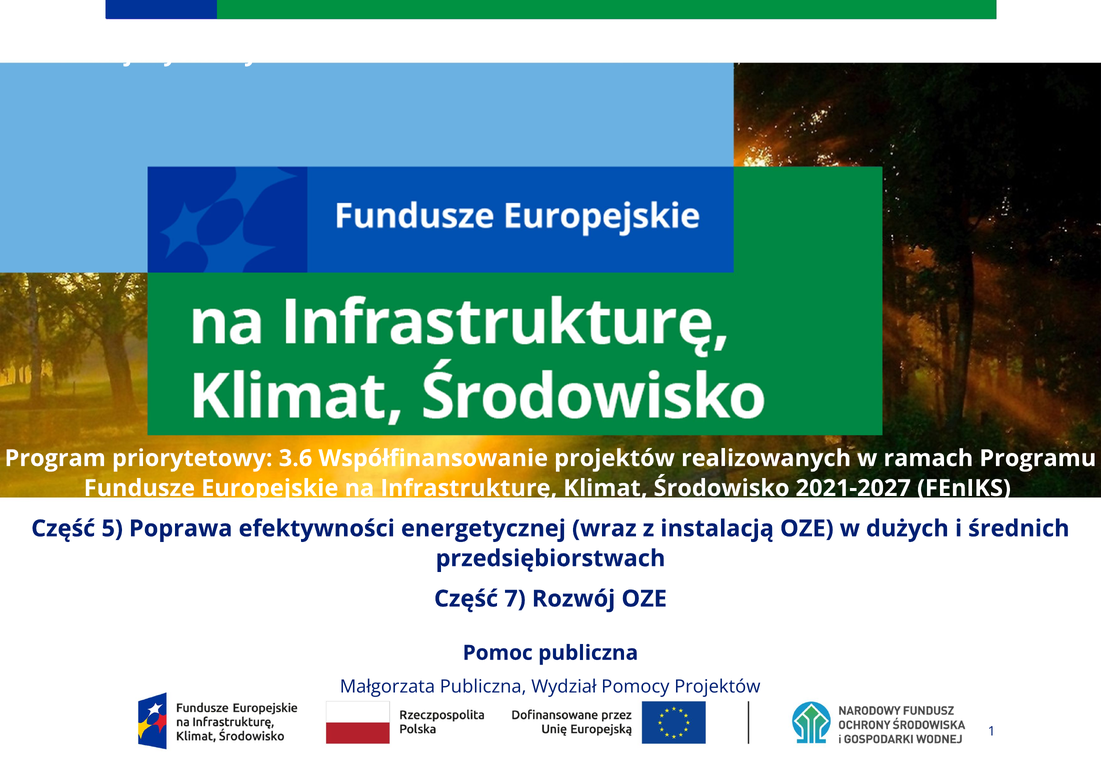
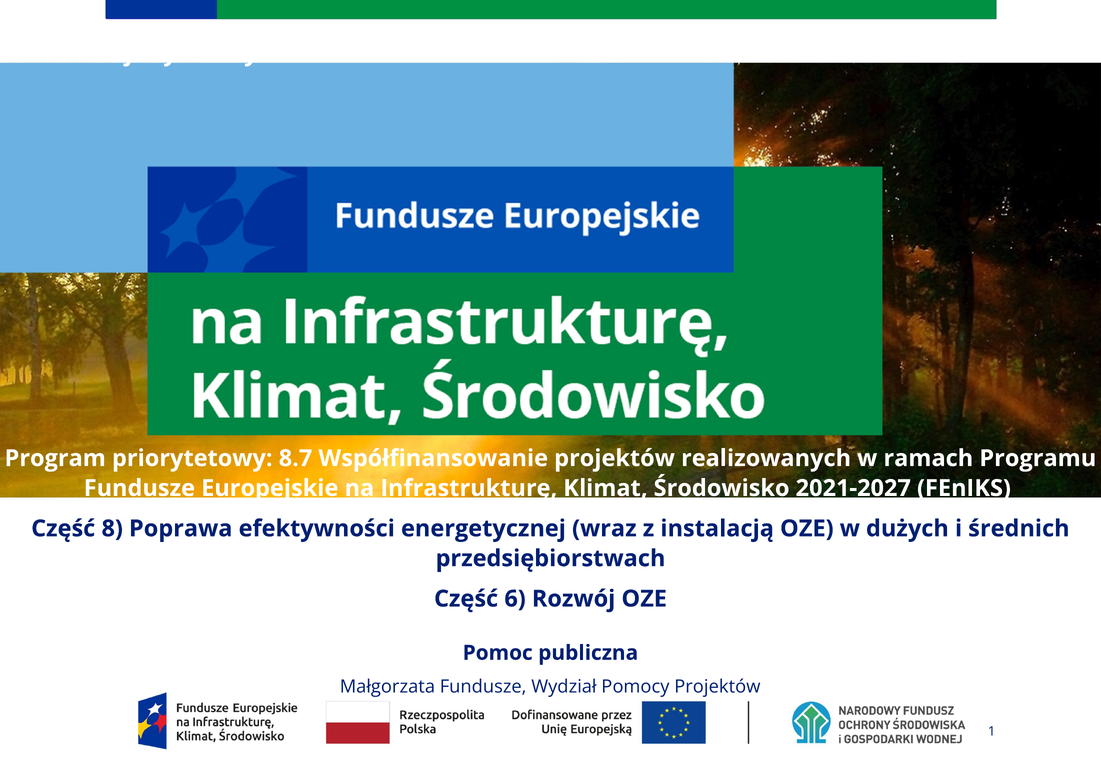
3.6: 3.6 -> 8.7
5: 5 -> 8
7: 7 -> 6
Małgorzata Publiczna: Publiczna -> Fundusze
